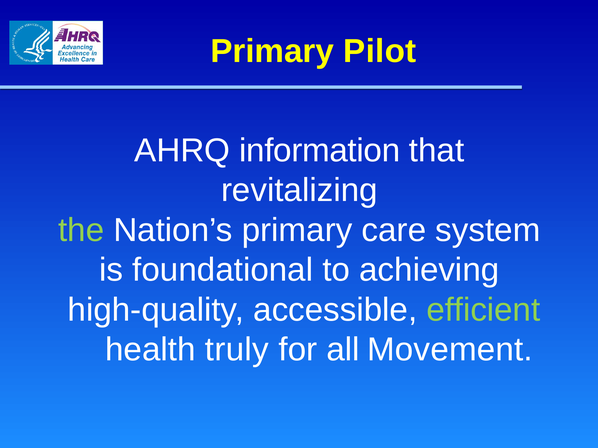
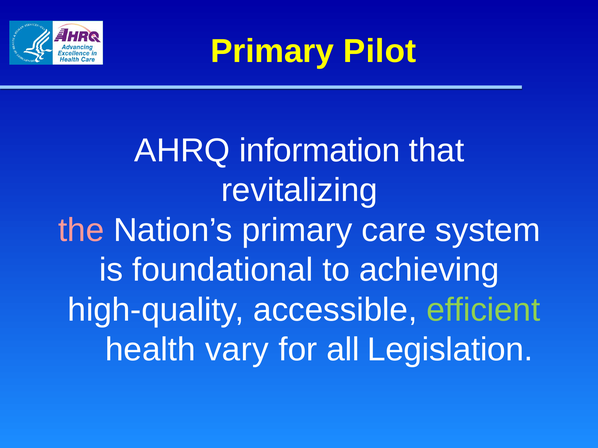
the colour: light green -> pink
truly: truly -> vary
Movement: Movement -> Legislation
